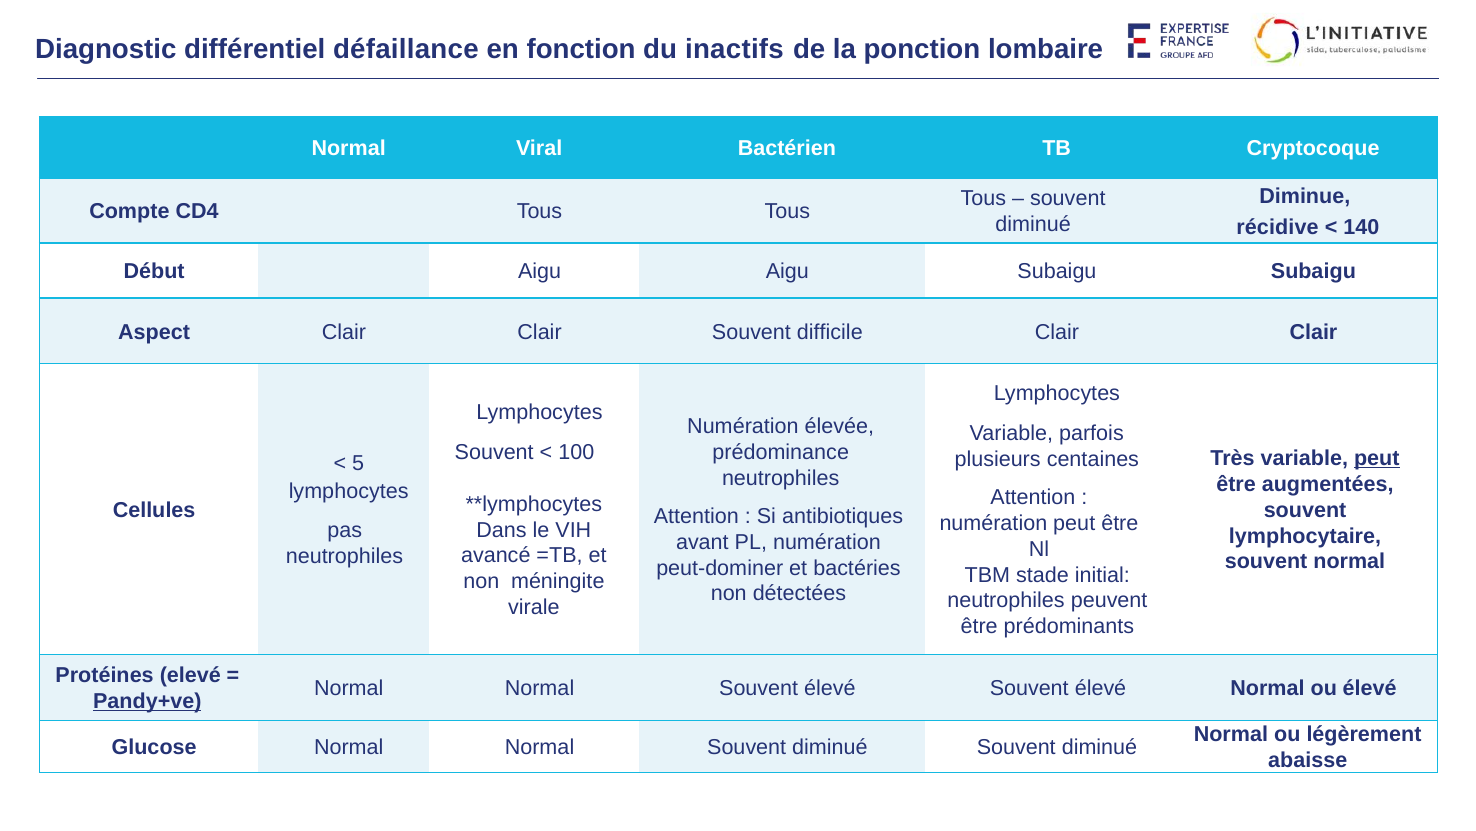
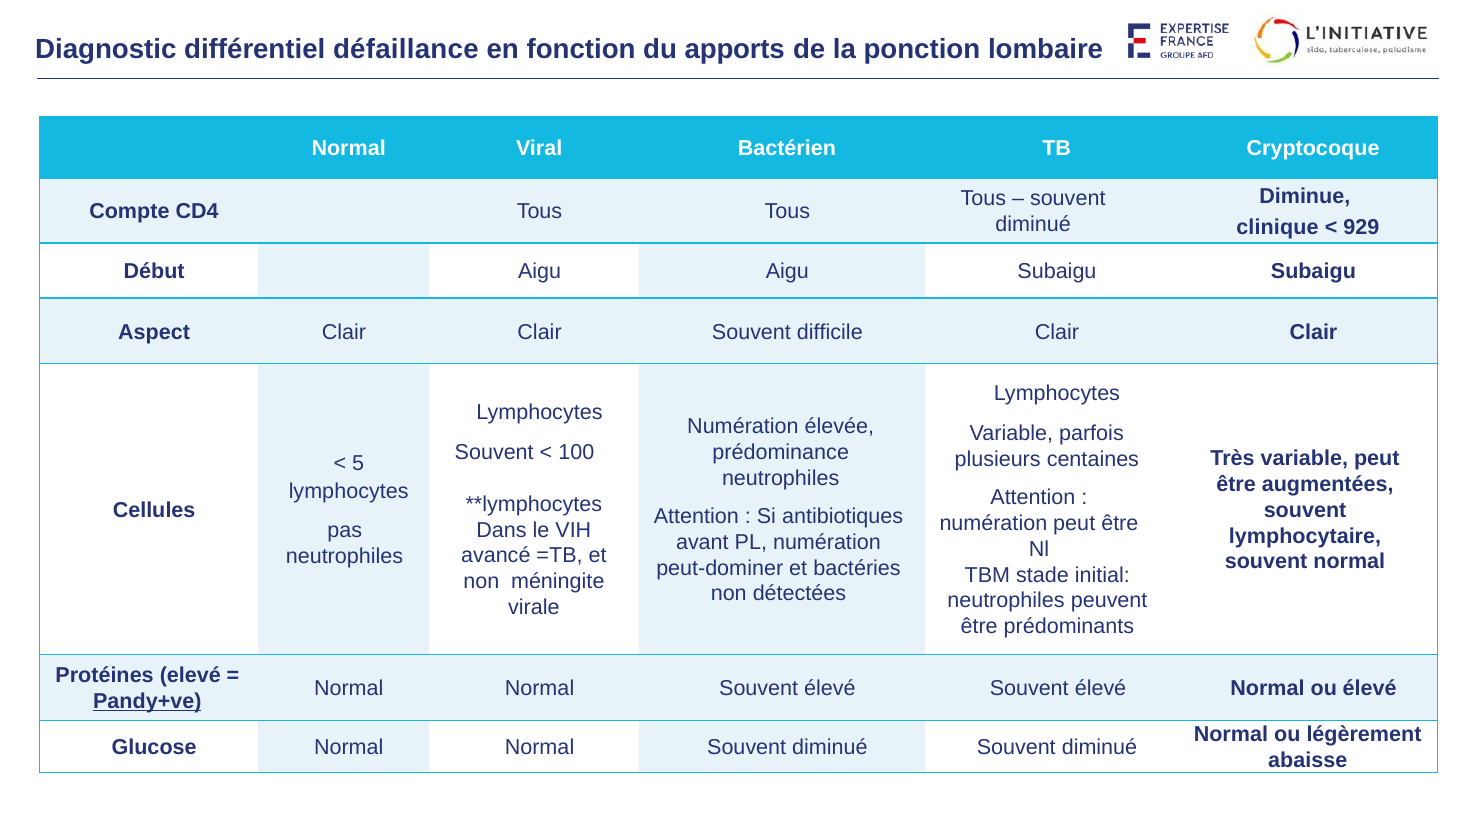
inactifs: inactifs -> apports
récidive: récidive -> clinique
140: 140 -> 929
peut at (1377, 458) underline: present -> none
